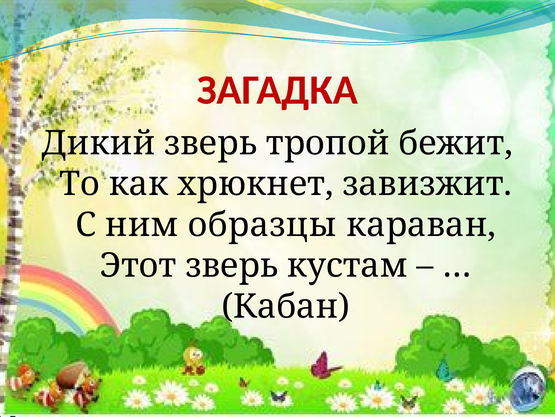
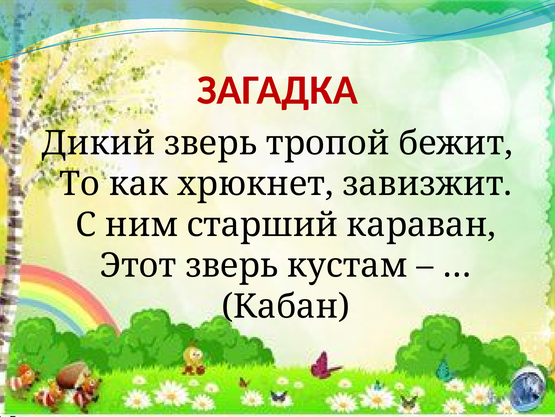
образцы: образцы -> старший
